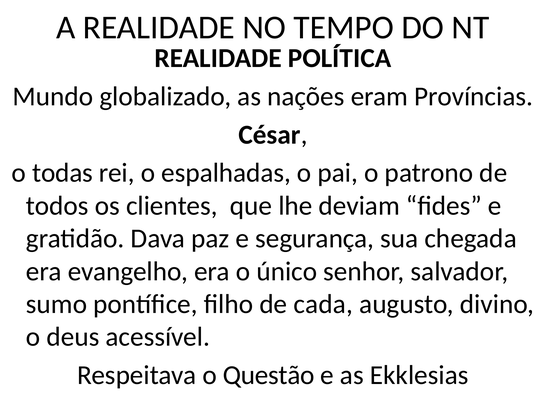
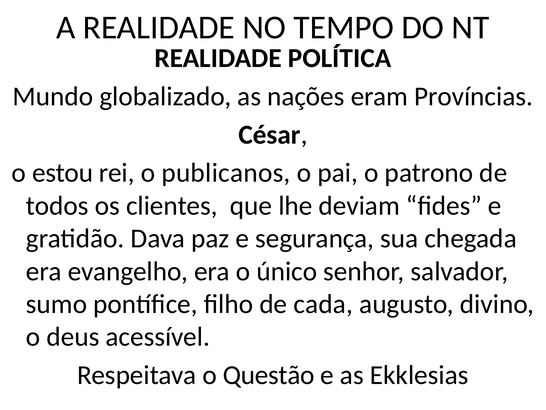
todas: todas -> estou
espalhadas: espalhadas -> publicanos
